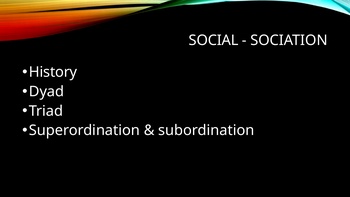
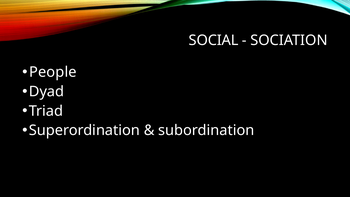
History: History -> People
